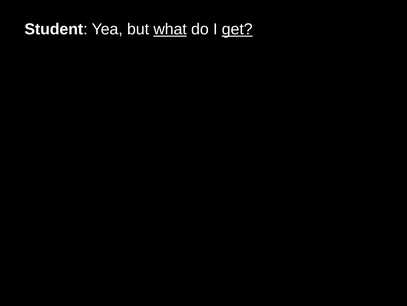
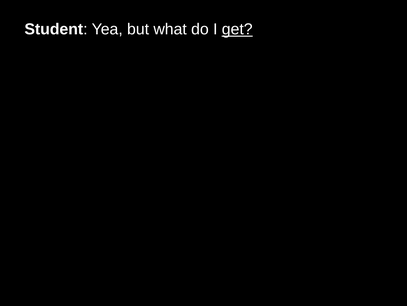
what underline: present -> none
